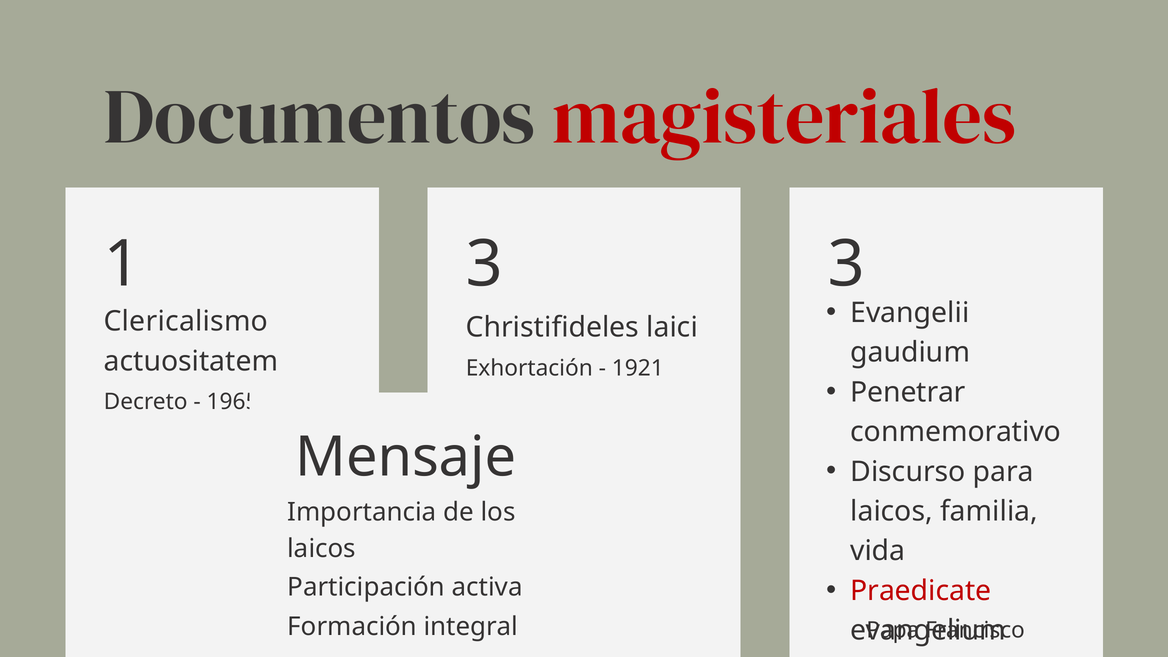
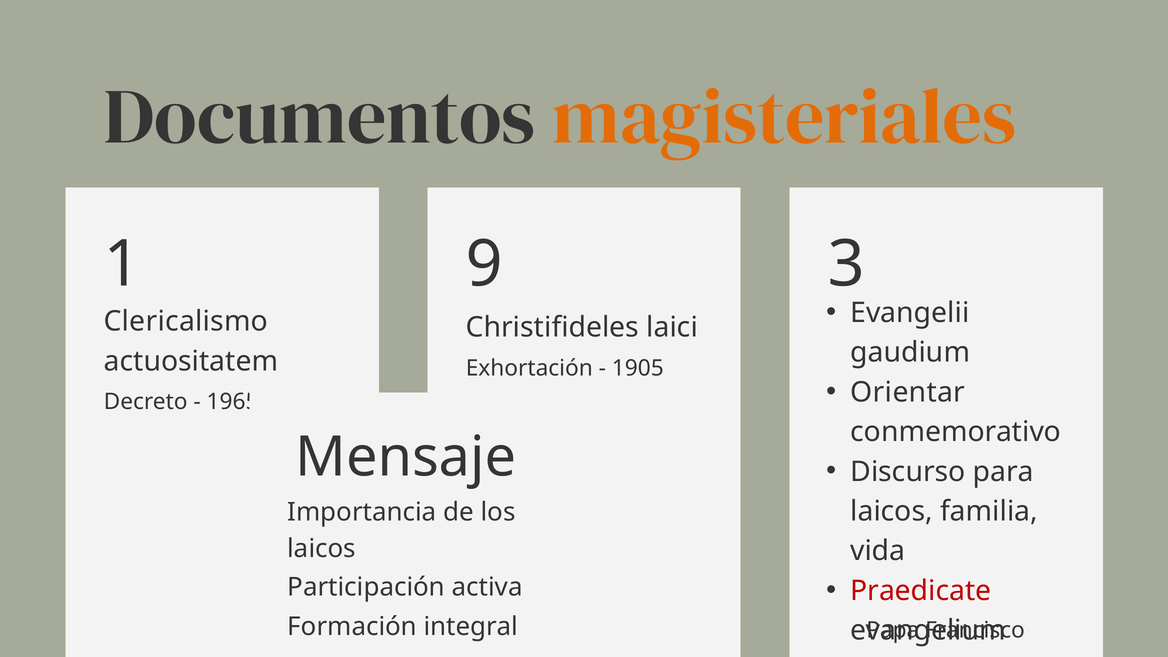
magisteriales colour: red -> orange
1 3: 3 -> 9
1921: 1921 -> 1905
Penetrar: Penetrar -> Orientar
